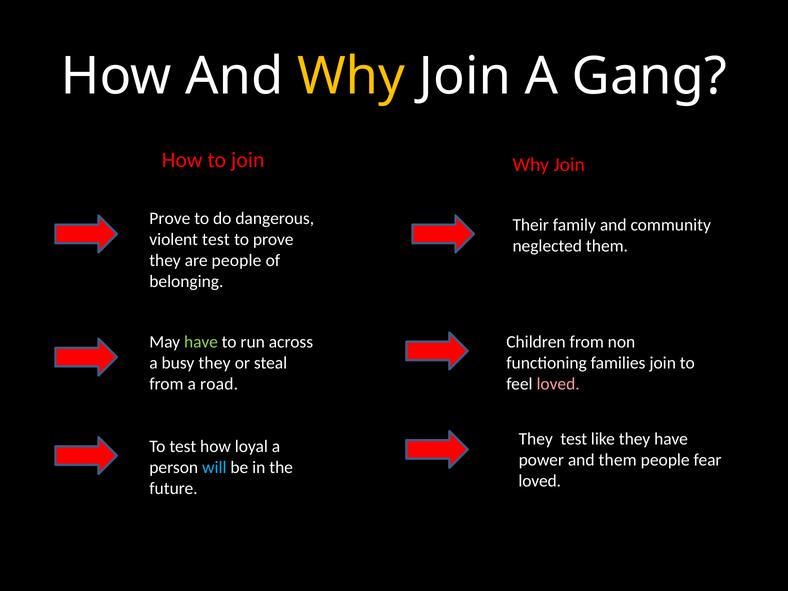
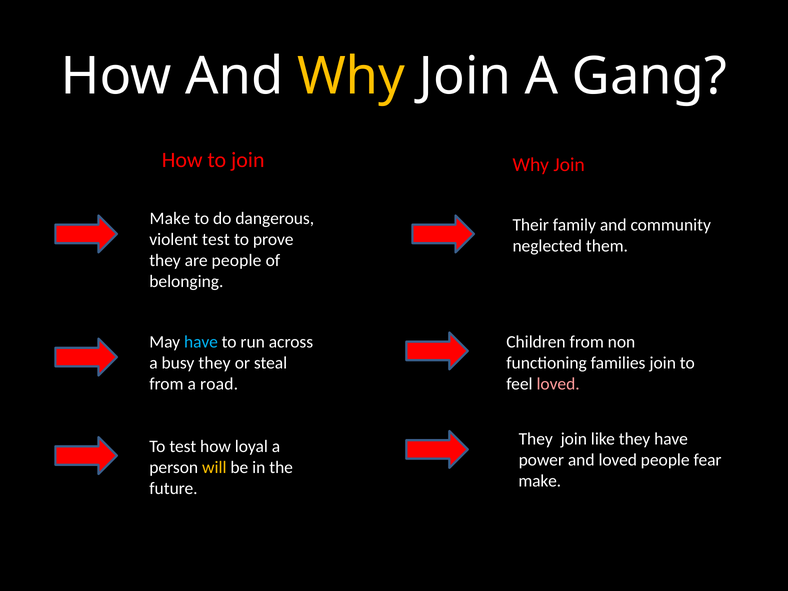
Prove at (170, 219): Prove -> Make
have at (201, 342) colour: light green -> light blue
They test: test -> join
and them: them -> loved
will colour: light blue -> yellow
loved at (540, 481): loved -> make
